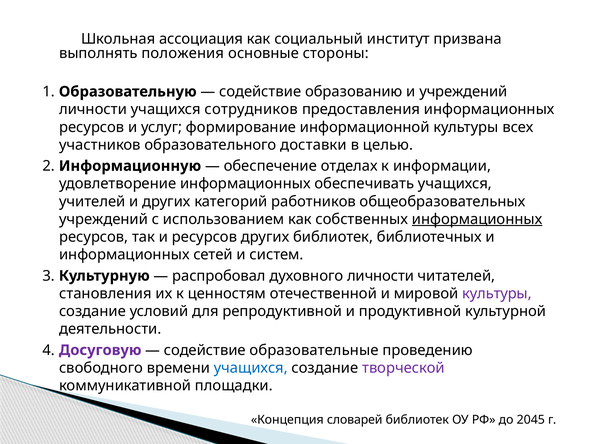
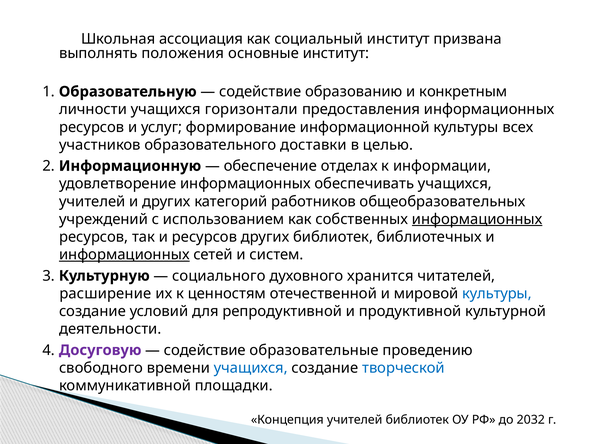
основные стороны: стороны -> институт
и учреждений: учреждений -> конкретным
сотрудников: сотрудников -> горизонтали
информационных at (124, 255) underline: none -> present
распробовал: распробовал -> социального
духовного личности: личности -> хранится
становления: становления -> расширение
культуры at (497, 294) colour: purple -> blue
творческой colour: purple -> blue
Концепция словарей: словарей -> учителей
2045: 2045 -> 2032
